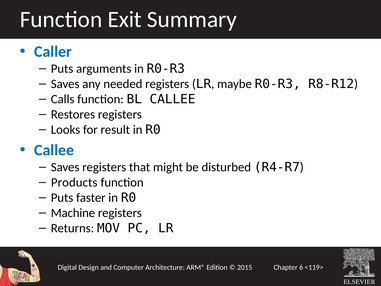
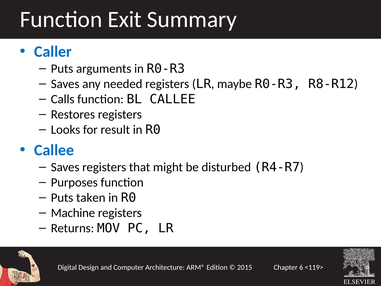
Products: Products -> Purposes
faster: faster -> taken
